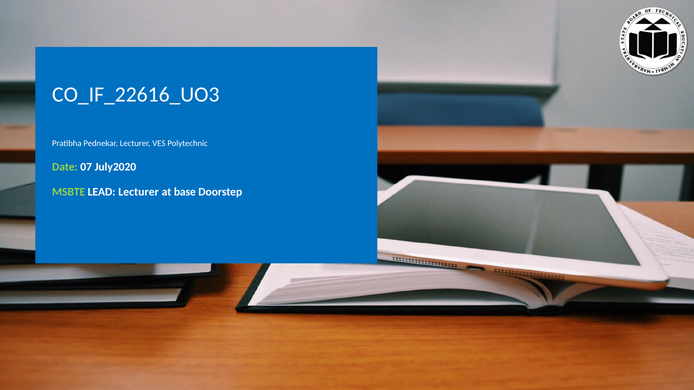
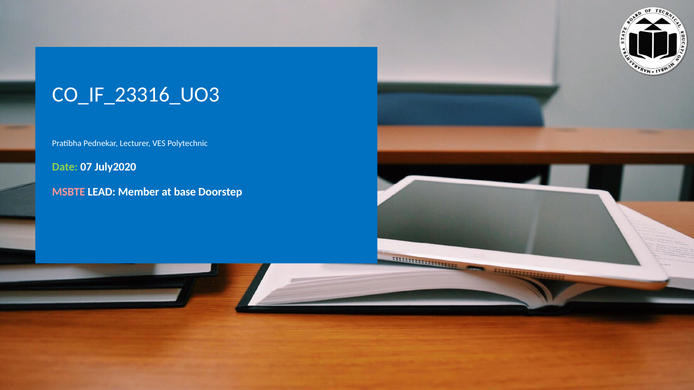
CO_IF_22616_UO3: CO_IF_22616_UO3 -> CO_IF_23316_UO3
MSBTE colour: light green -> pink
LEAD Lecturer: Lecturer -> Member
